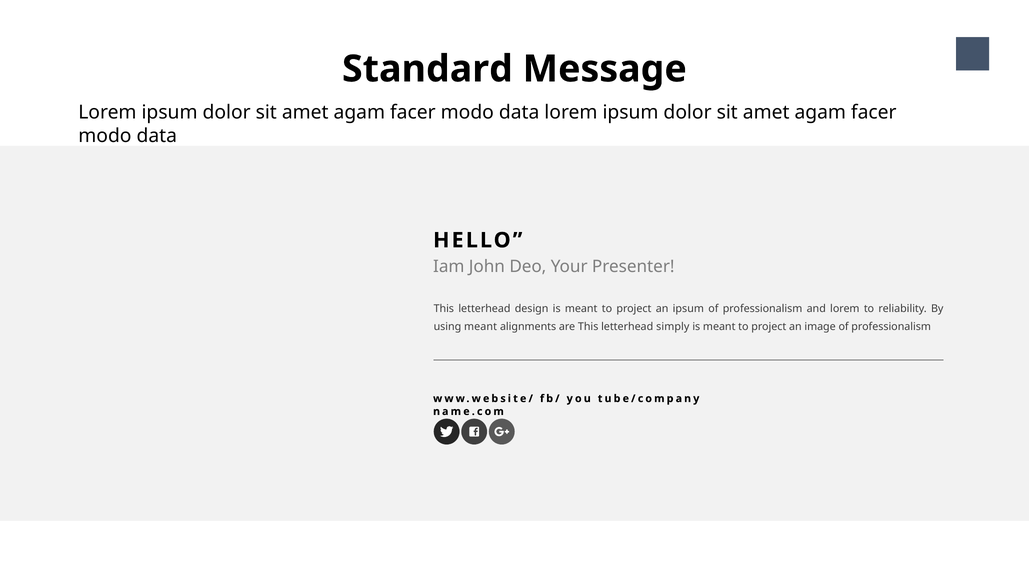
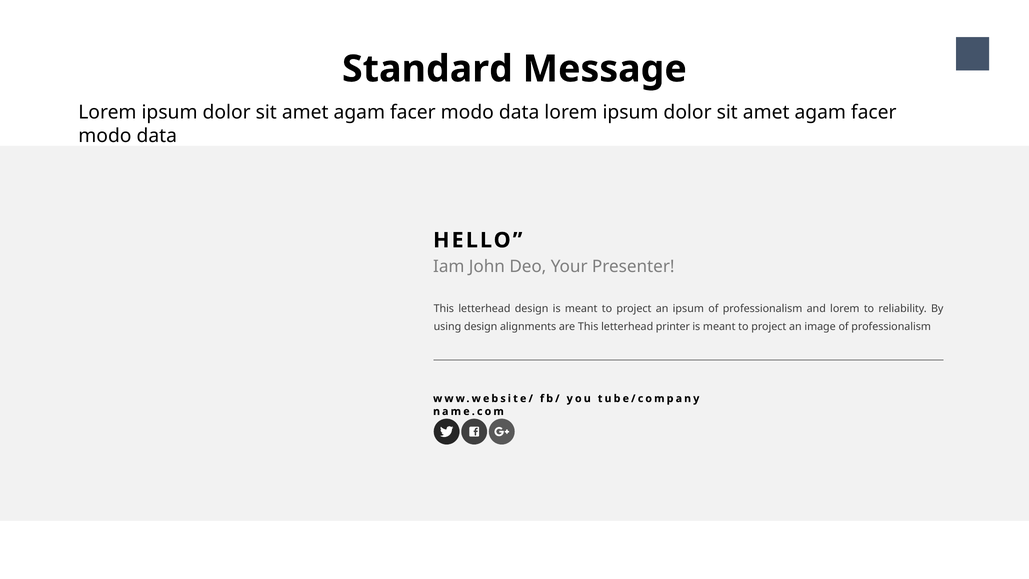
using meant: meant -> design
simply: simply -> printer
